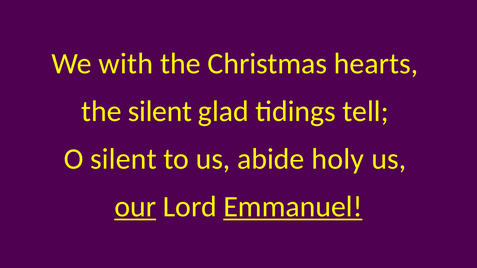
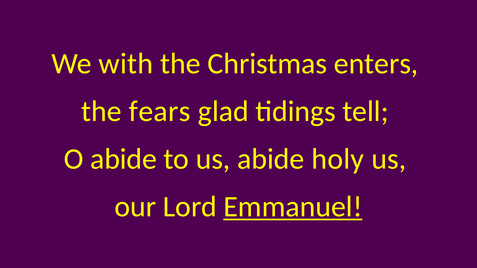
hearts: hearts -> enters
the silent: silent -> fears
O silent: silent -> abide
our underline: present -> none
